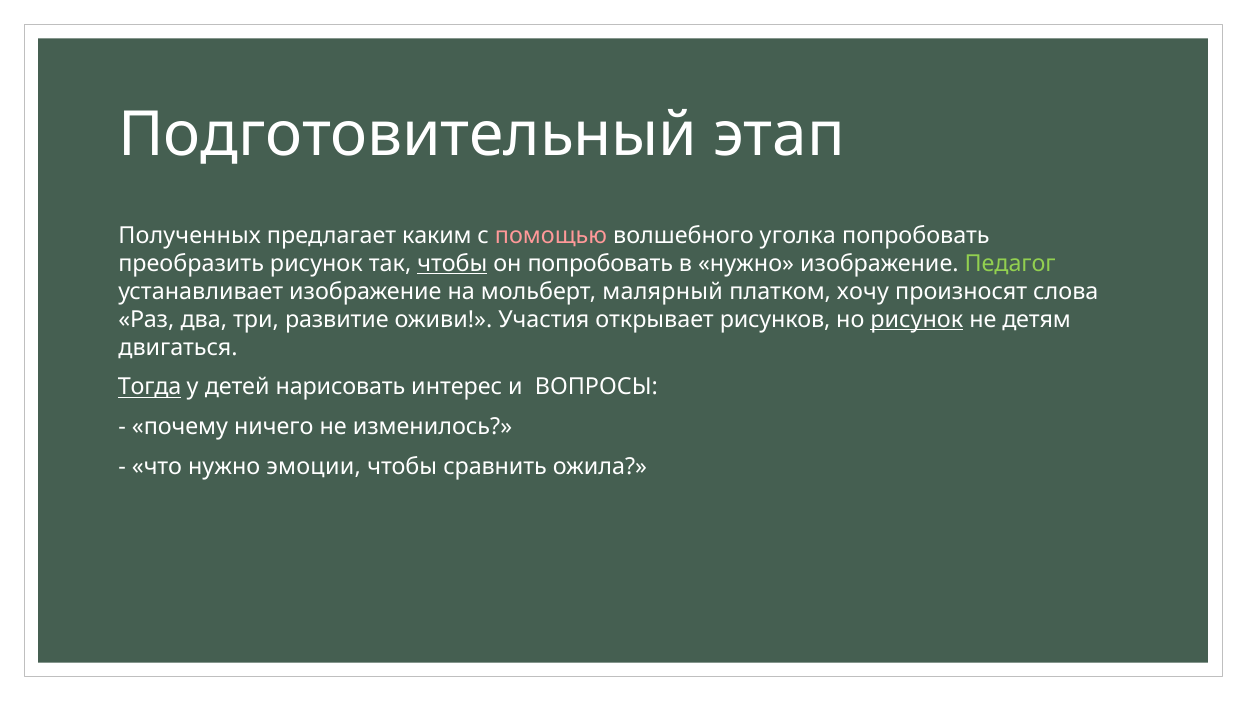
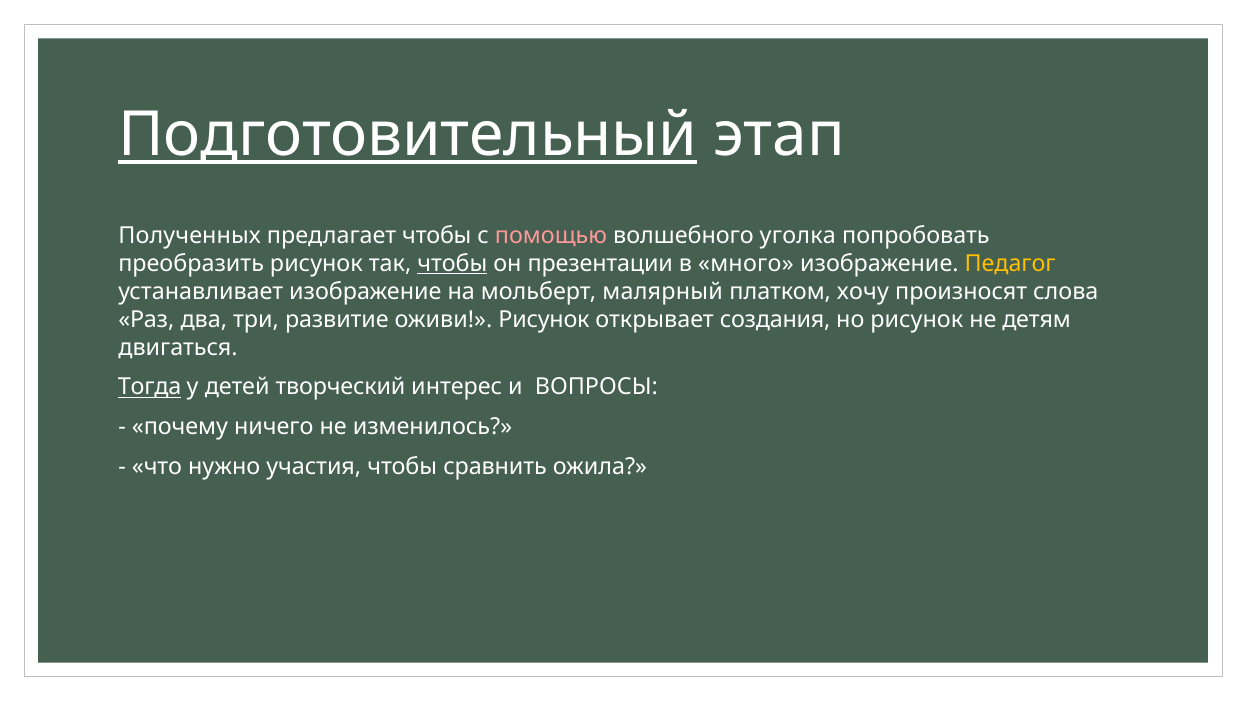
Подготовительный underline: none -> present
предлагает каким: каким -> чтобы
он попробовать: попробовать -> презентации
в нужно: нужно -> много
Педагог colour: light green -> yellow
оживи Участия: Участия -> Рисунок
рисунков: рисунков -> создания
рисунок at (917, 319) underline: present -> none
нарисовать: нарисовать -> творческий
эмоции: эмоции -> участия
